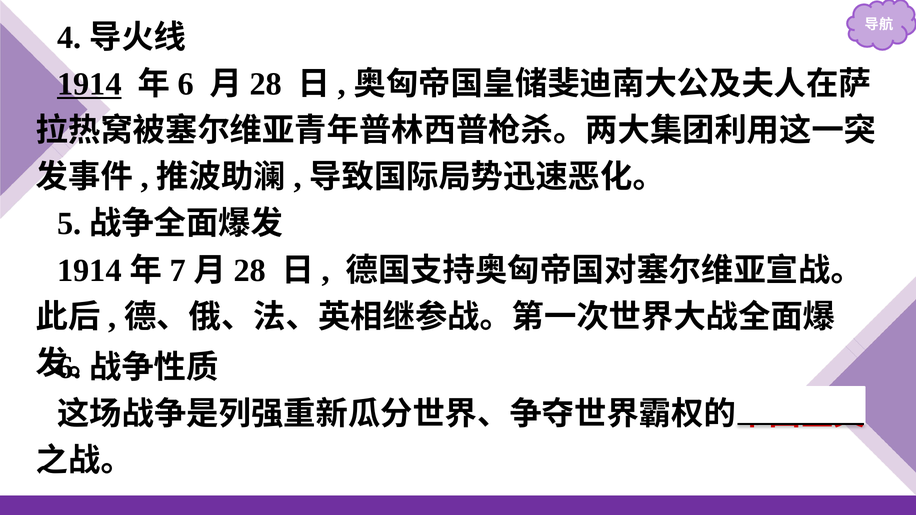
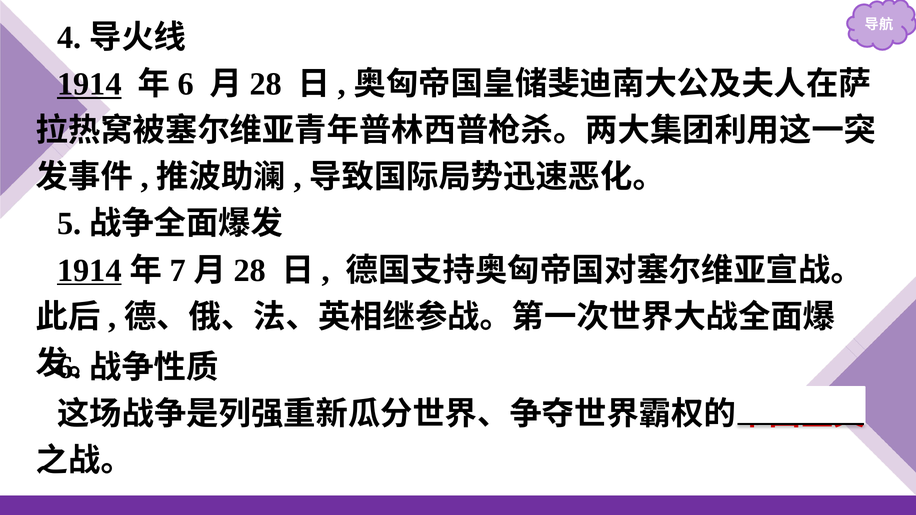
1914 at (89, 270) underline: none -> present
